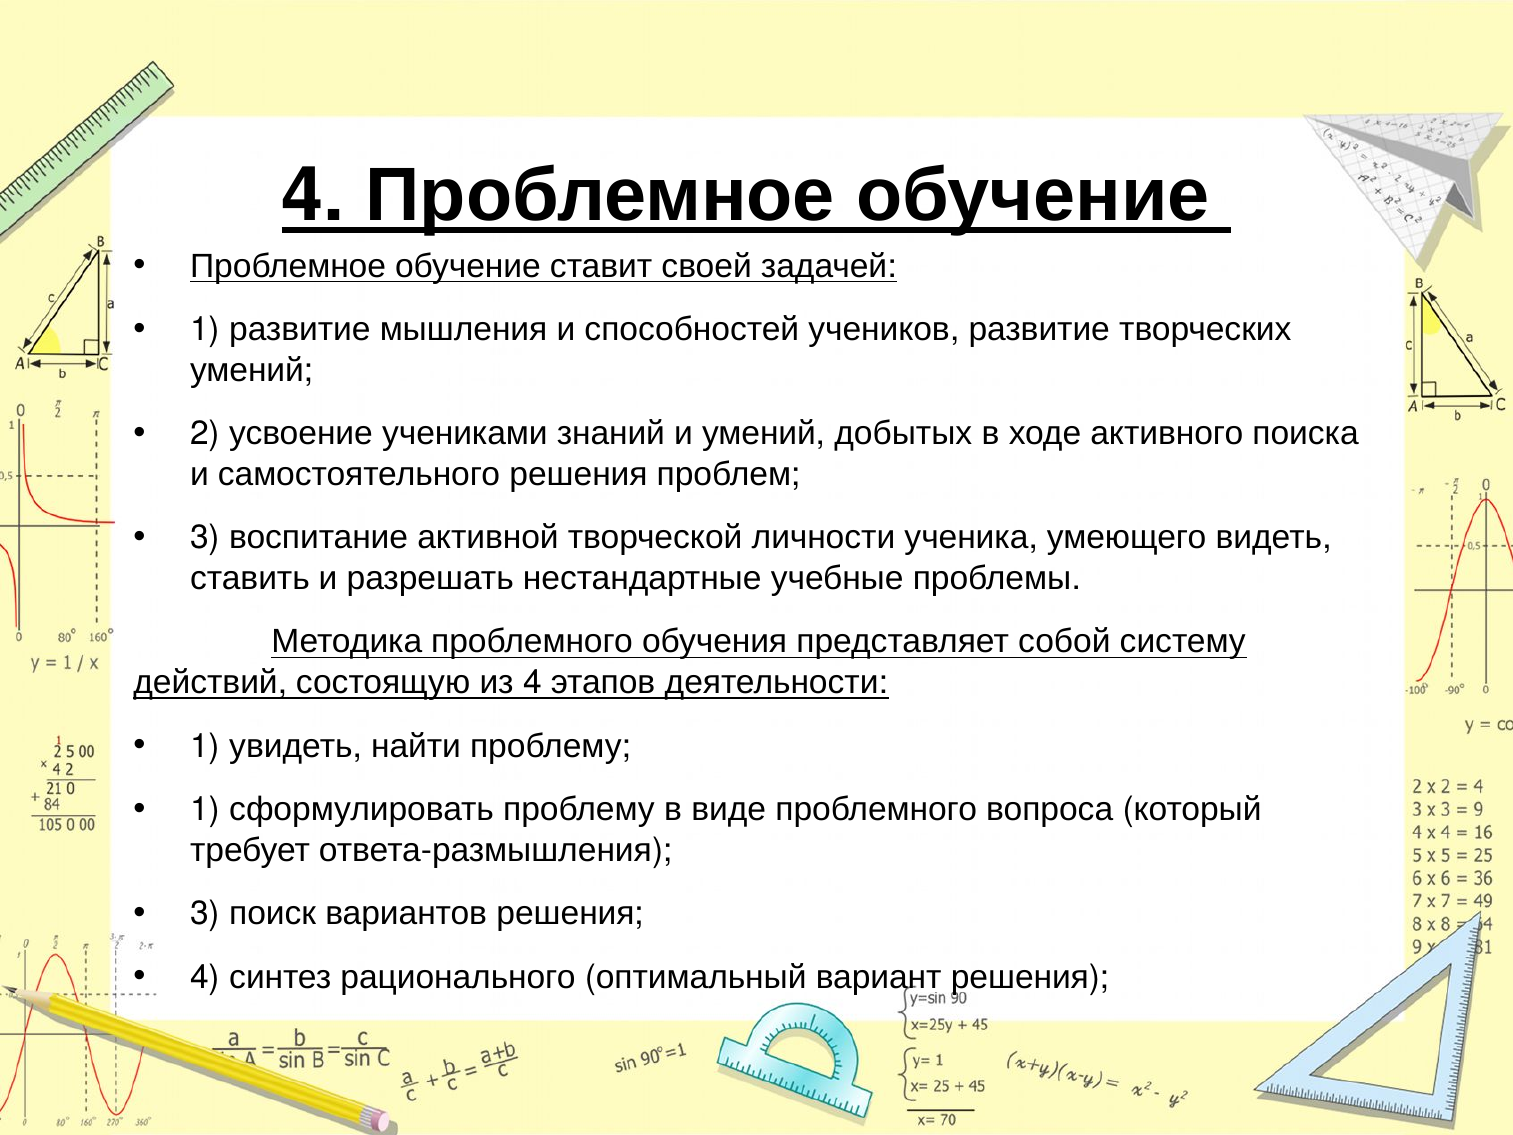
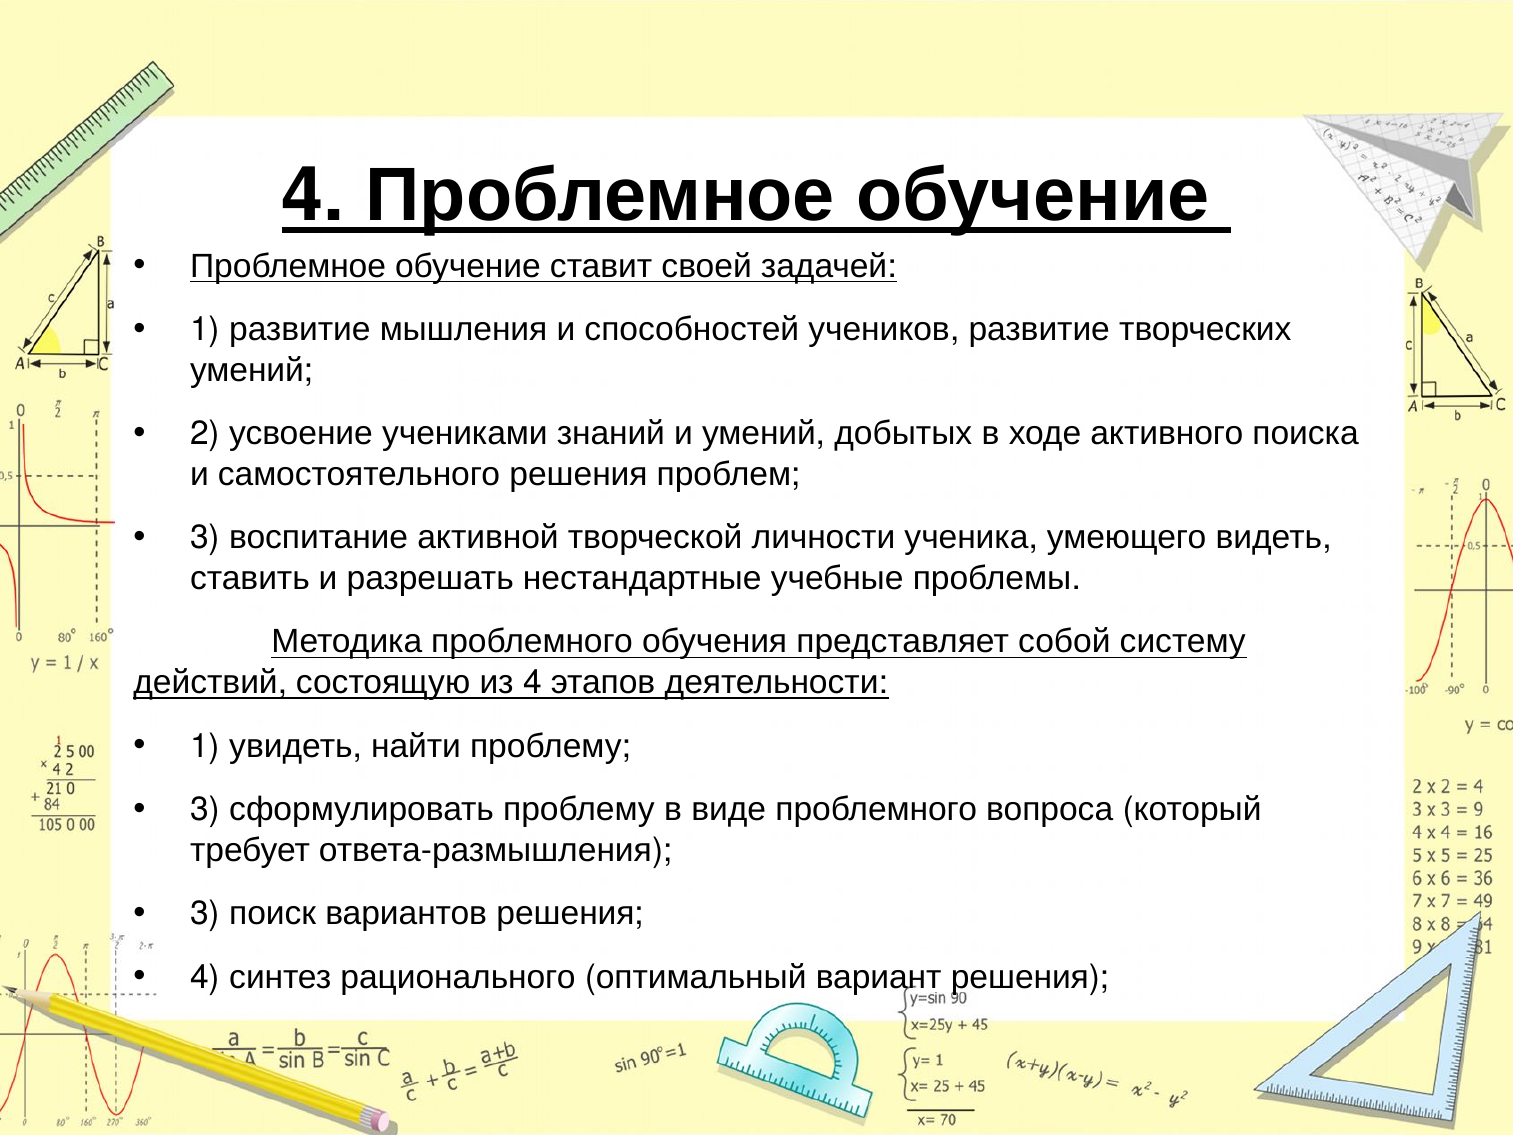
1 at (205, 809): 1 -> 3
